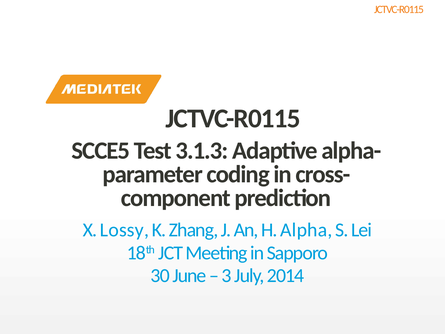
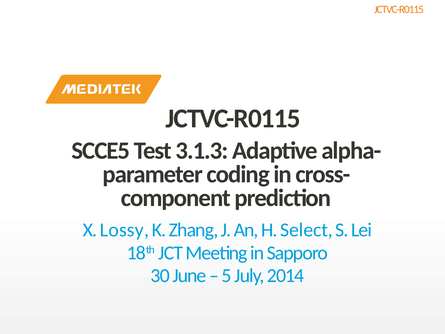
Alpha: Alpha -> Select
3: 3 -> 5
